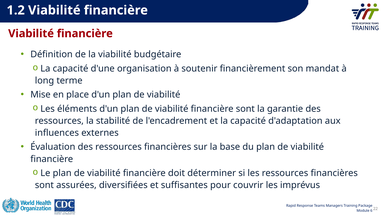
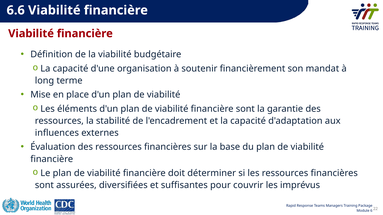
1.2: 1.2 -> 6.6
